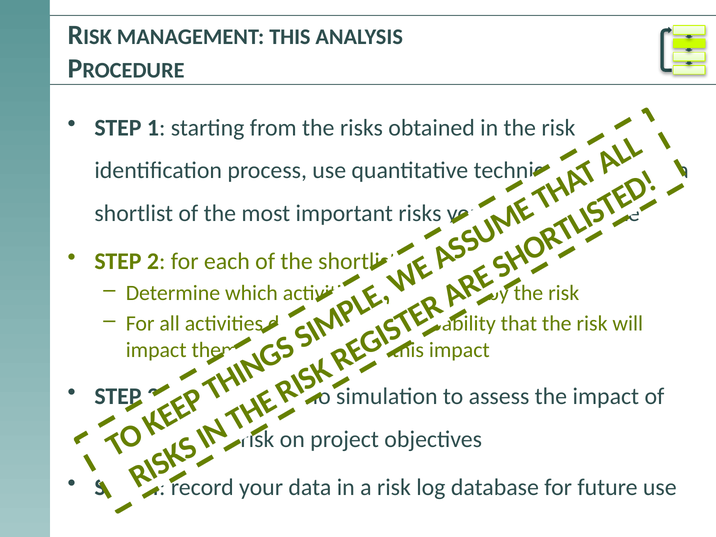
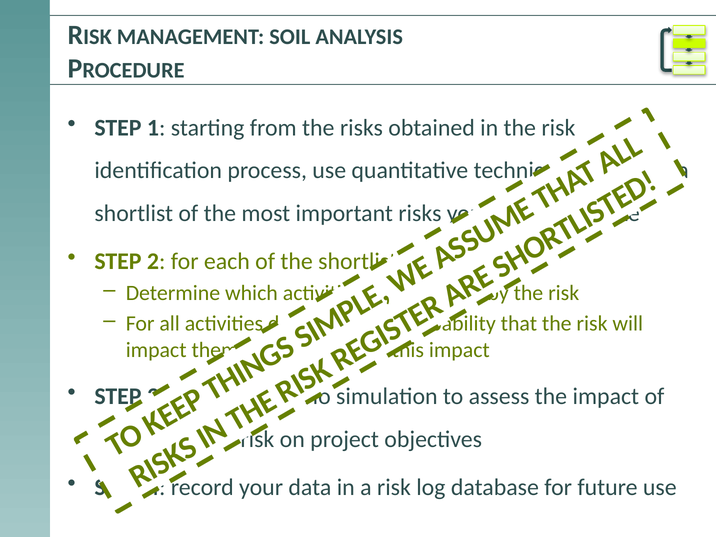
MANAGEMENT THIS: THIS -> SOIL
